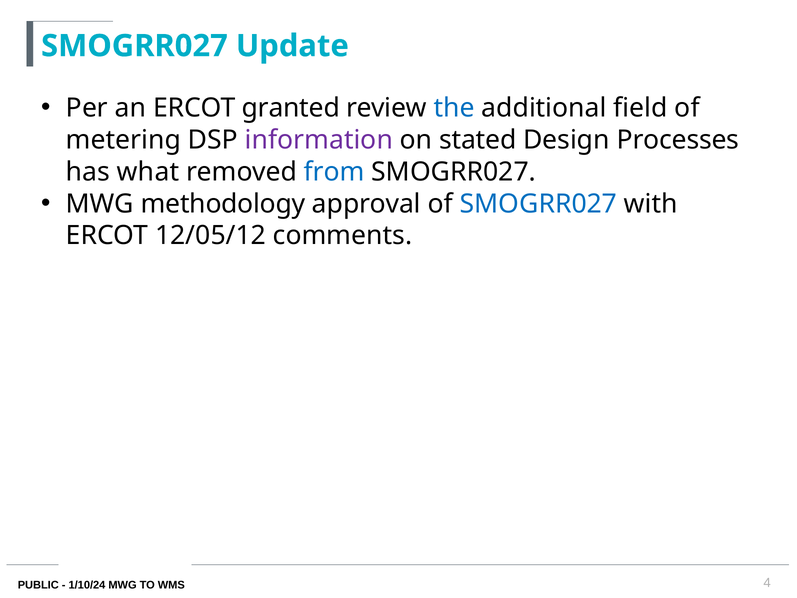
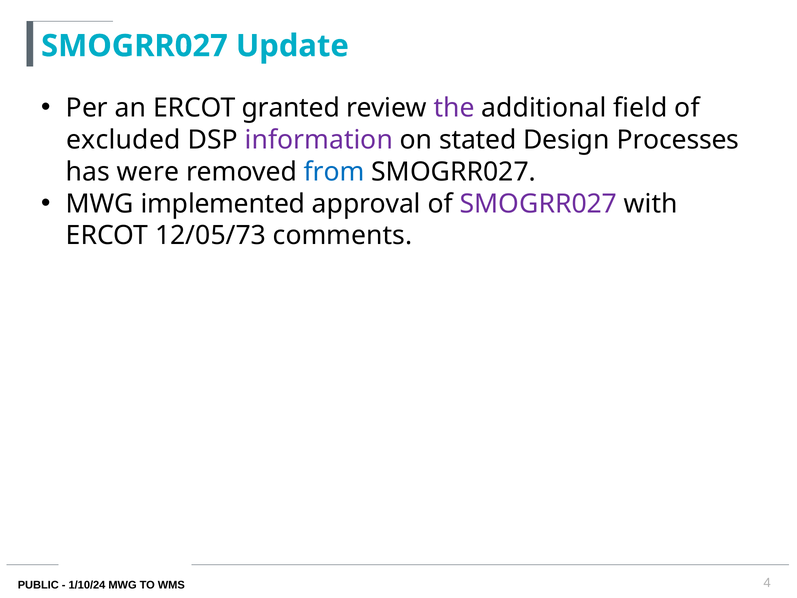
the colour: blue -> purple
metering: metering -> excluded
what: what -> were
methodology: methodology -> implemented
SMOGRR027 at (538, 204) colour: blue -> purple
12/05/12: 12/05/12 -> 12/05/73
